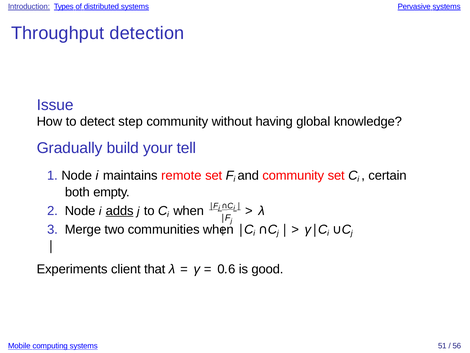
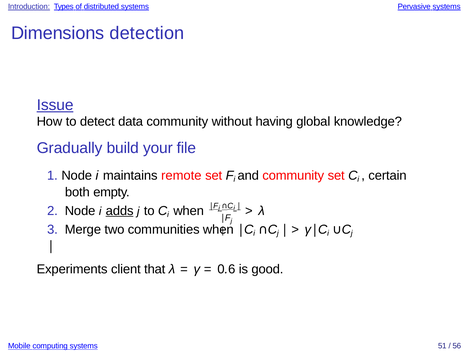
Throughput: Throughput -> Dimensions
Issue underline: none -> present
step: step -> data
tell: tell -> file
